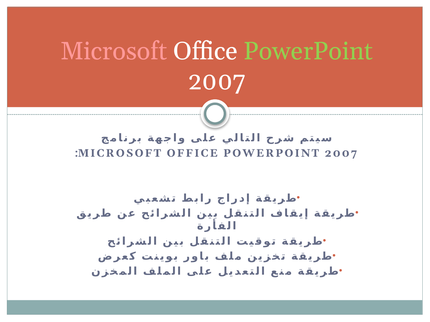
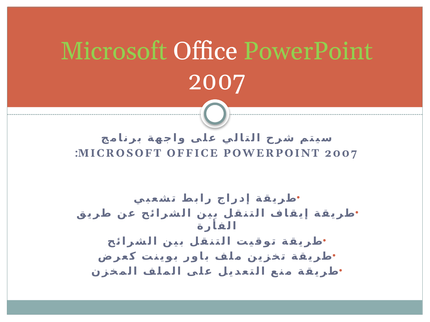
Microsoft at (114, 51) colour: pink -> light green
